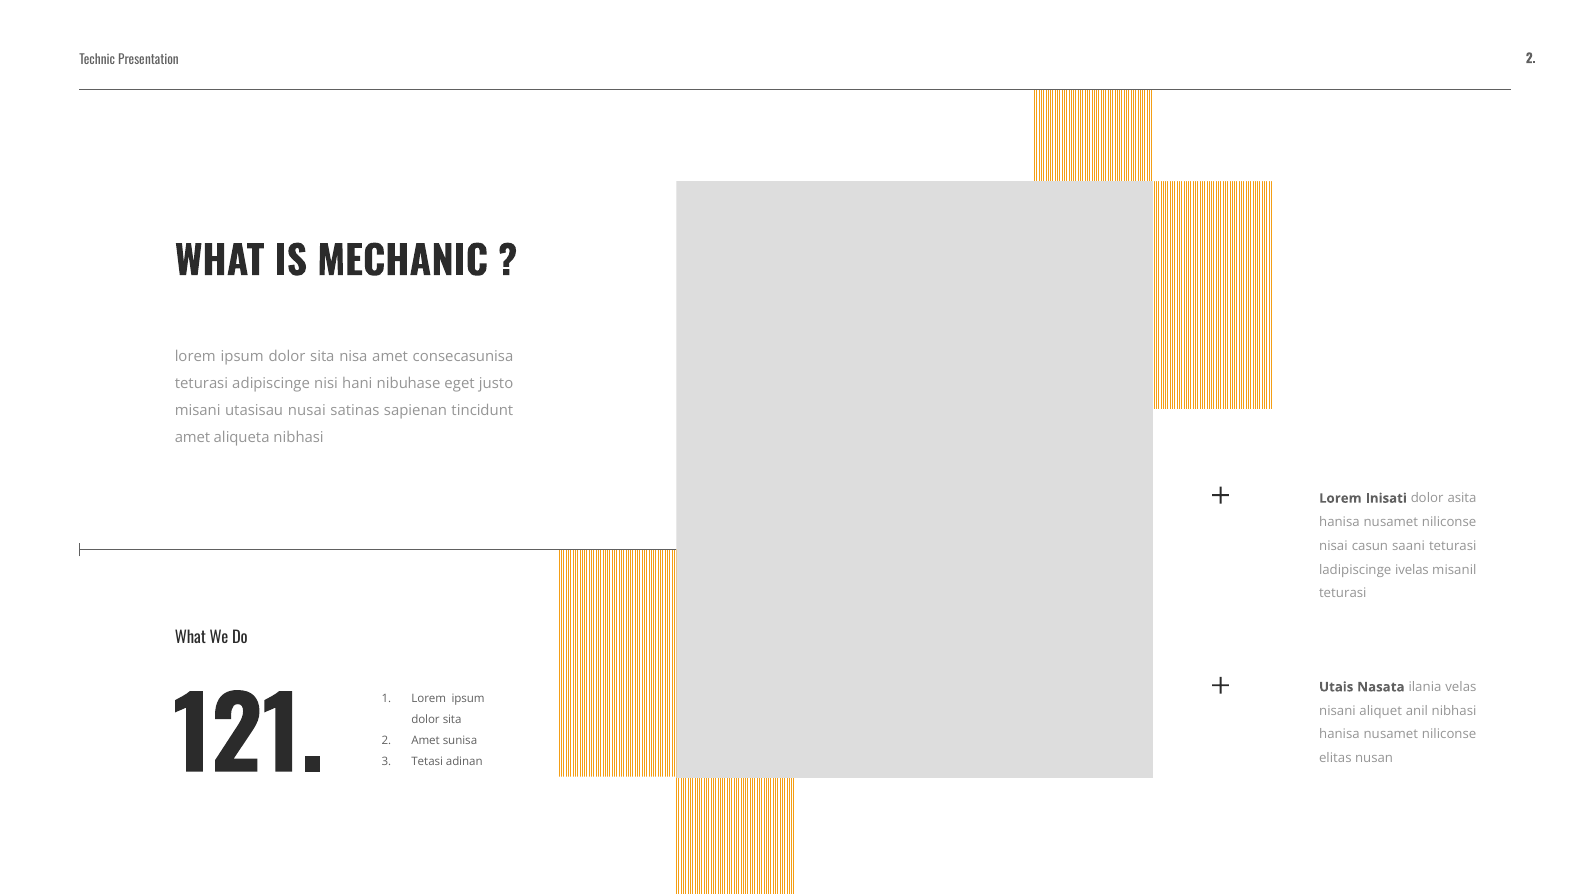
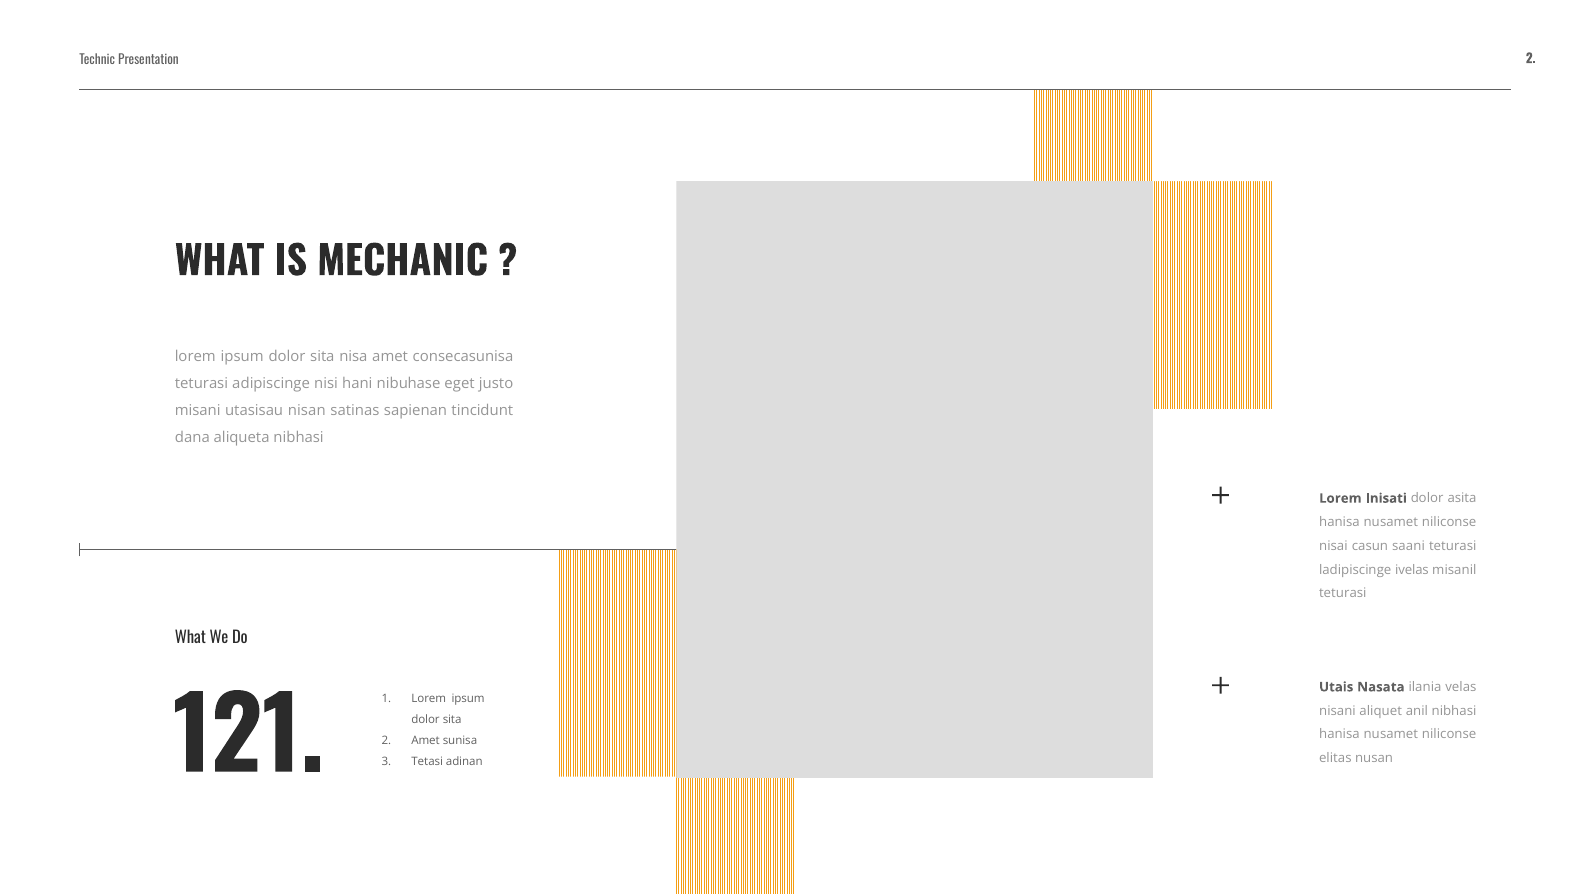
nusai: nusai -> nisan
amet at (192, 437): amet -> dana
